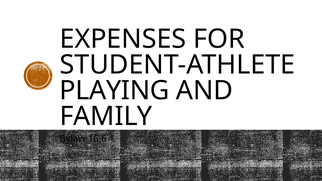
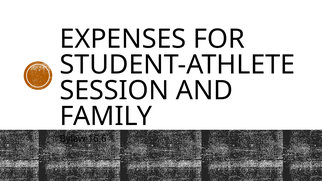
PLAYING: PLAYING -> SESSION
